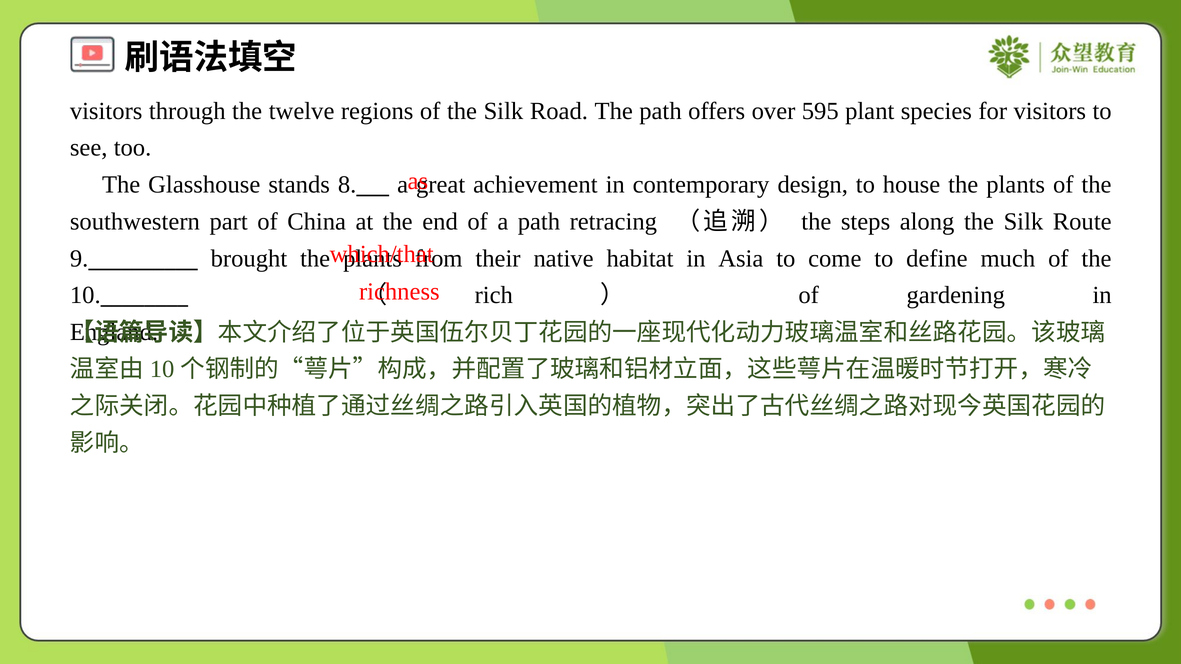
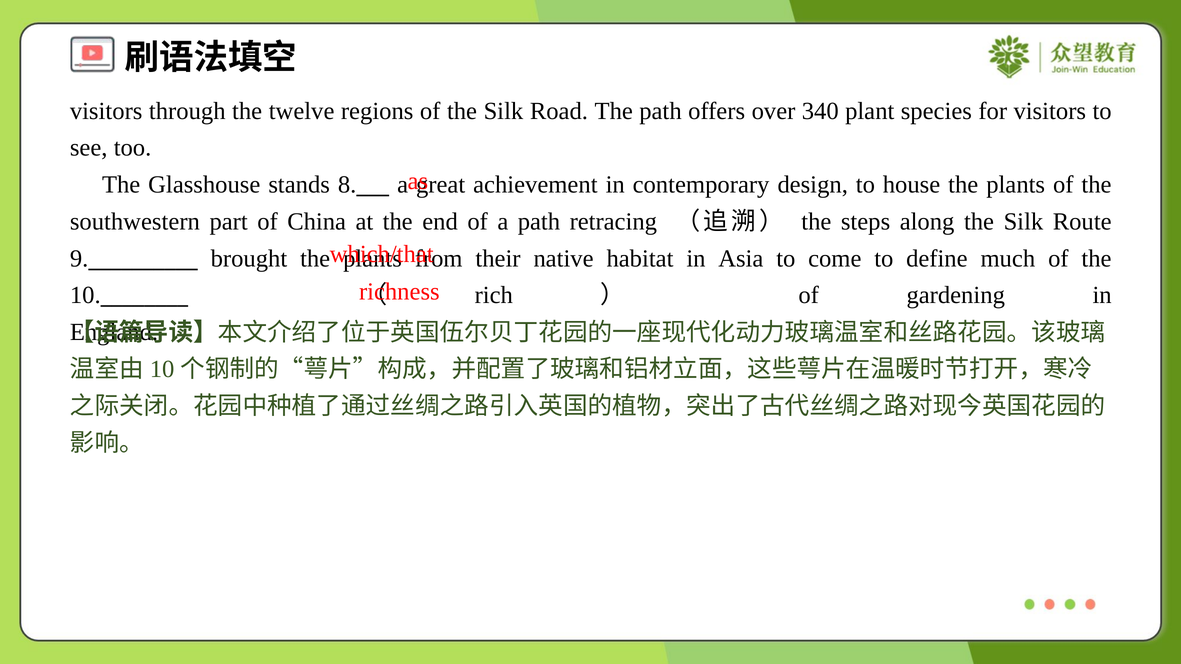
595: 595 -> 340
